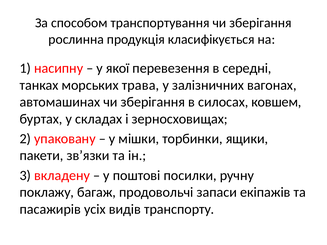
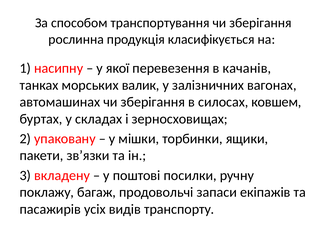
середні: середні -> качанів
трава: трава -> валик
